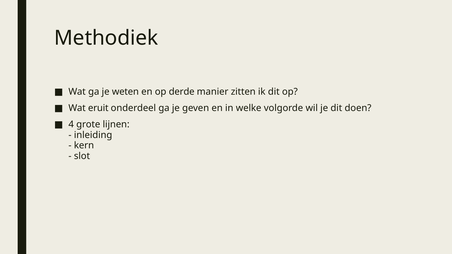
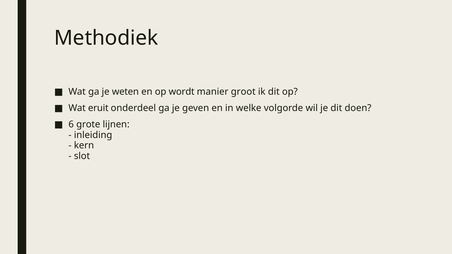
derde: derde -> wordt
zitten: zitten -> groot
4: 4 -> 6
